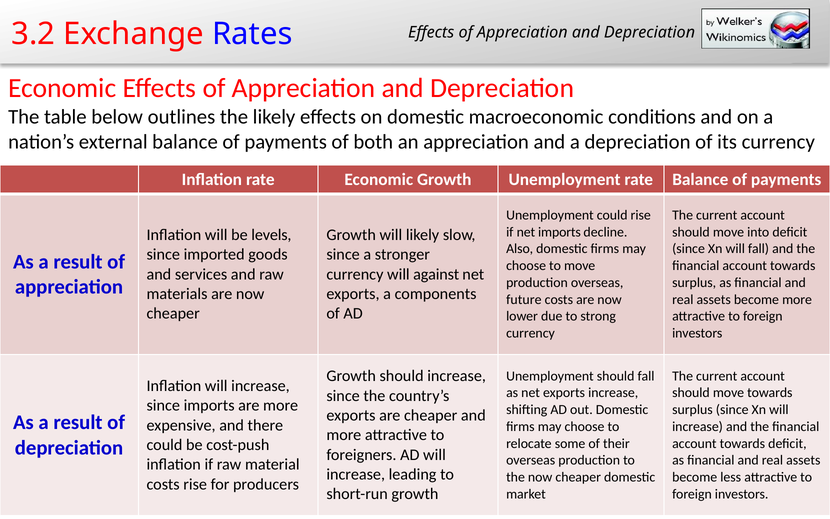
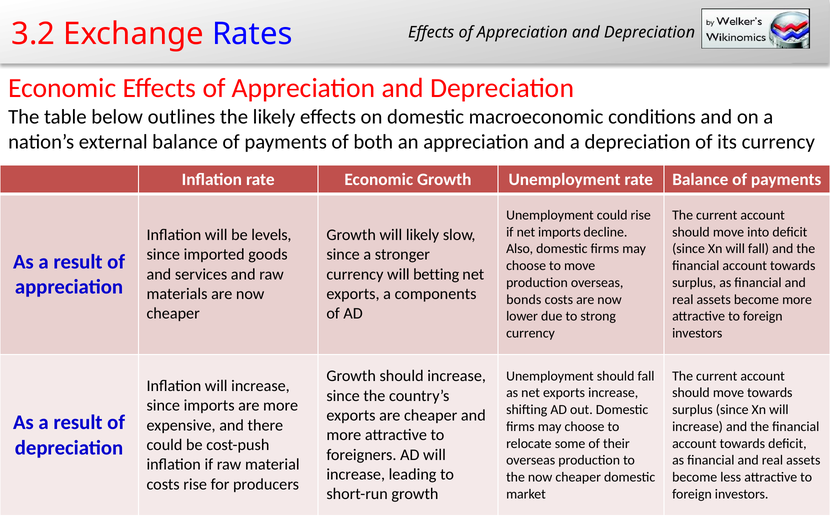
against: against -> betting
future: future -> bonds
